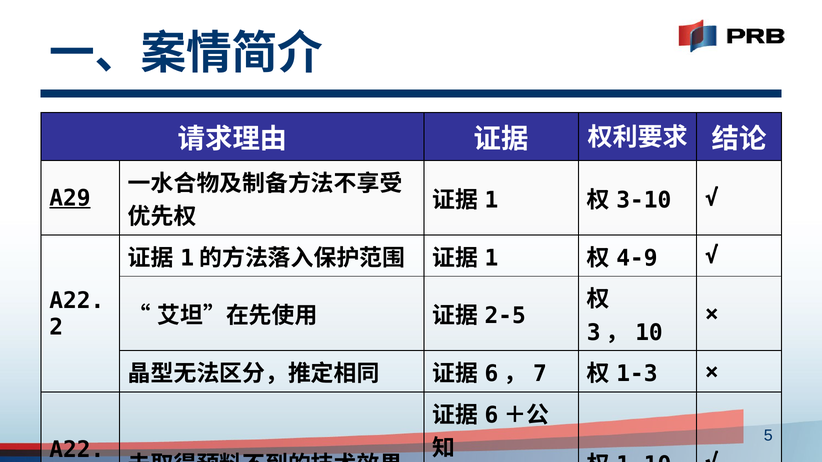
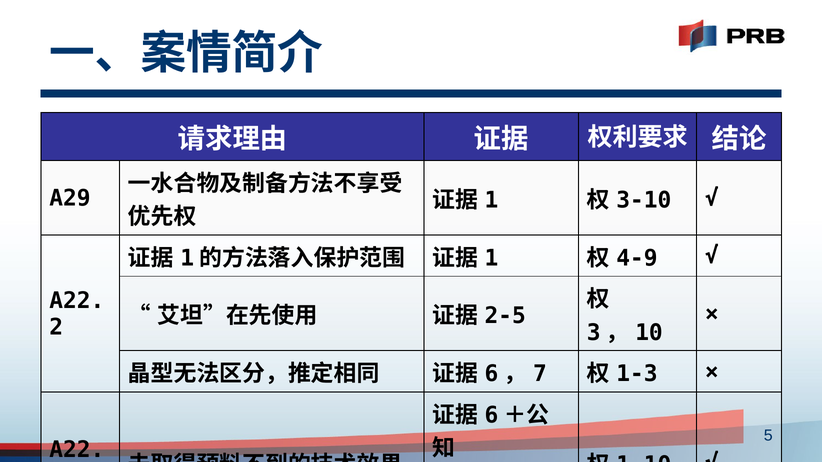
A29 underline: present -> none
